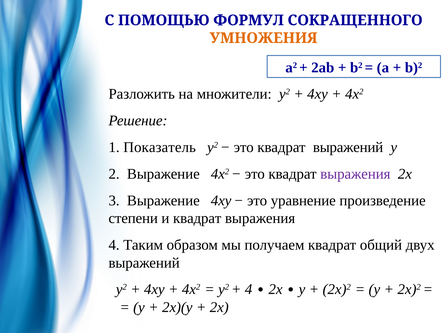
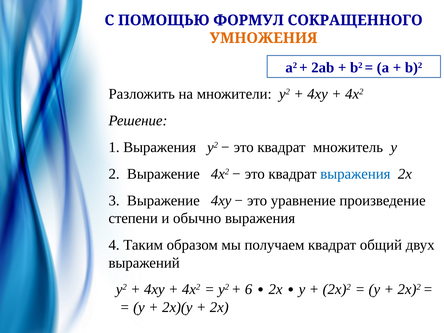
1 Показатель: Показатель -> Выражения
квадрат выражений: выражений -> множитель
выражения at (355, 174) colour: purple -> blue
и квадрат: квадрат -> обычно
4 at (249, 289): 4 -> 6
